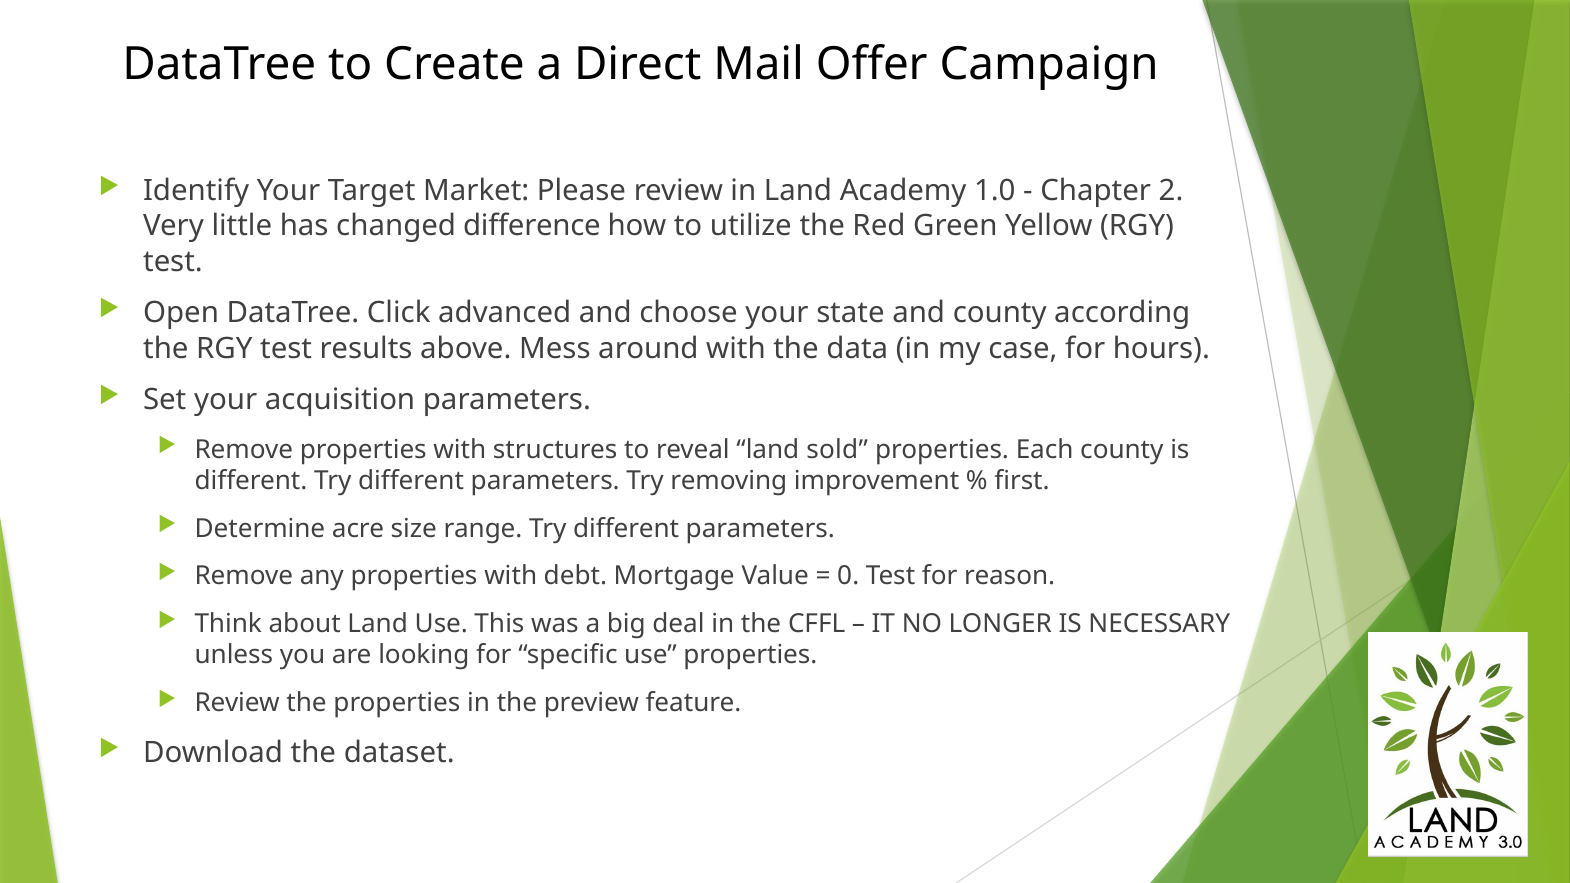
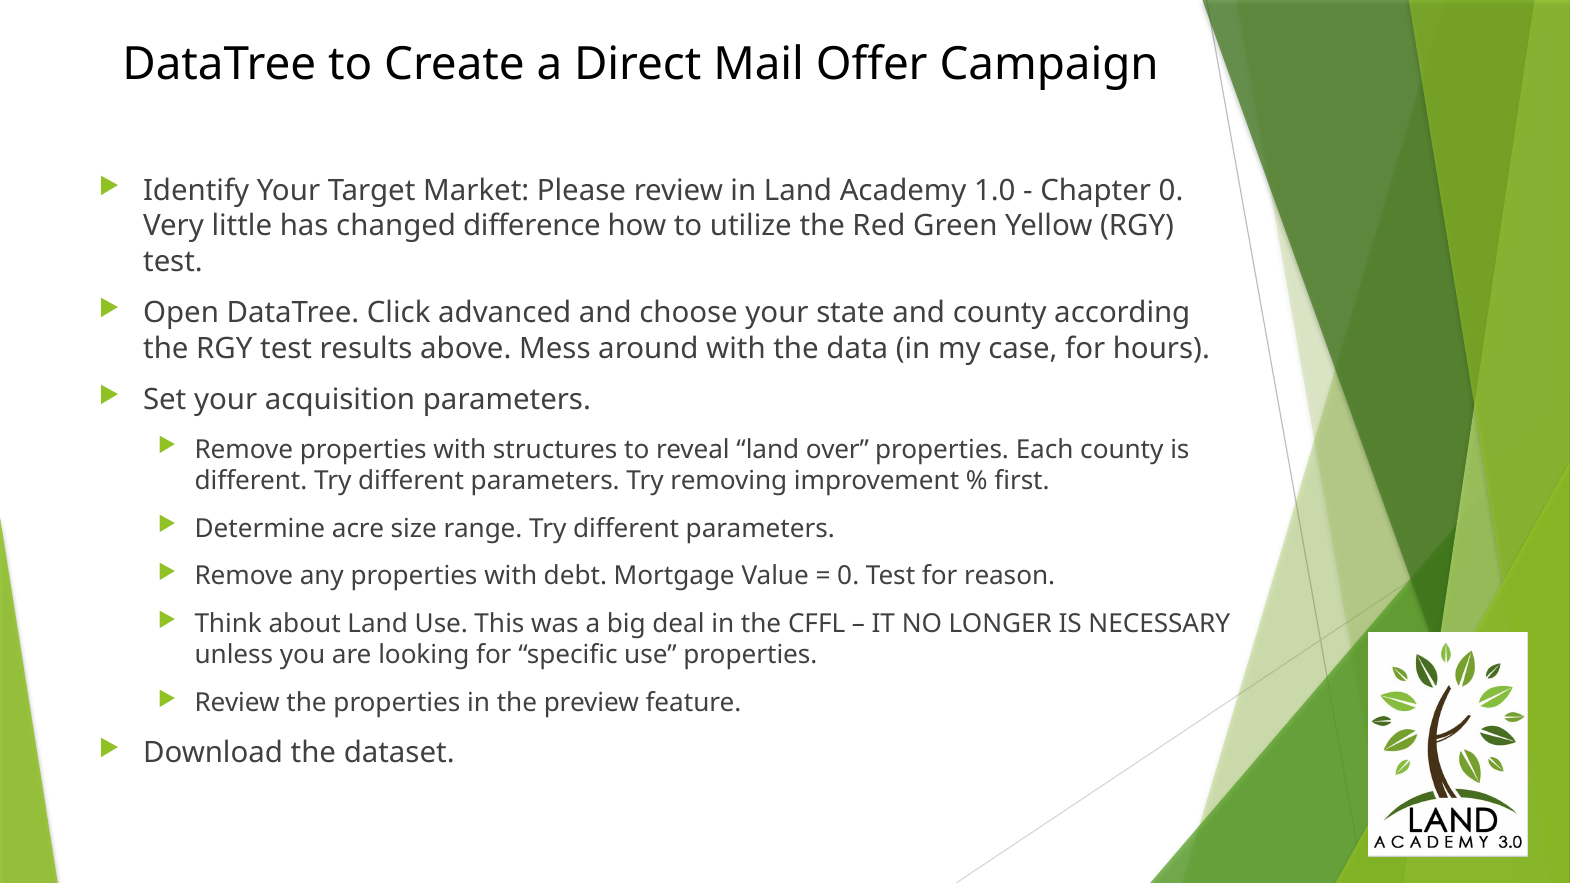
Chapter 2: 2 -> 0
sold: sold -> over
